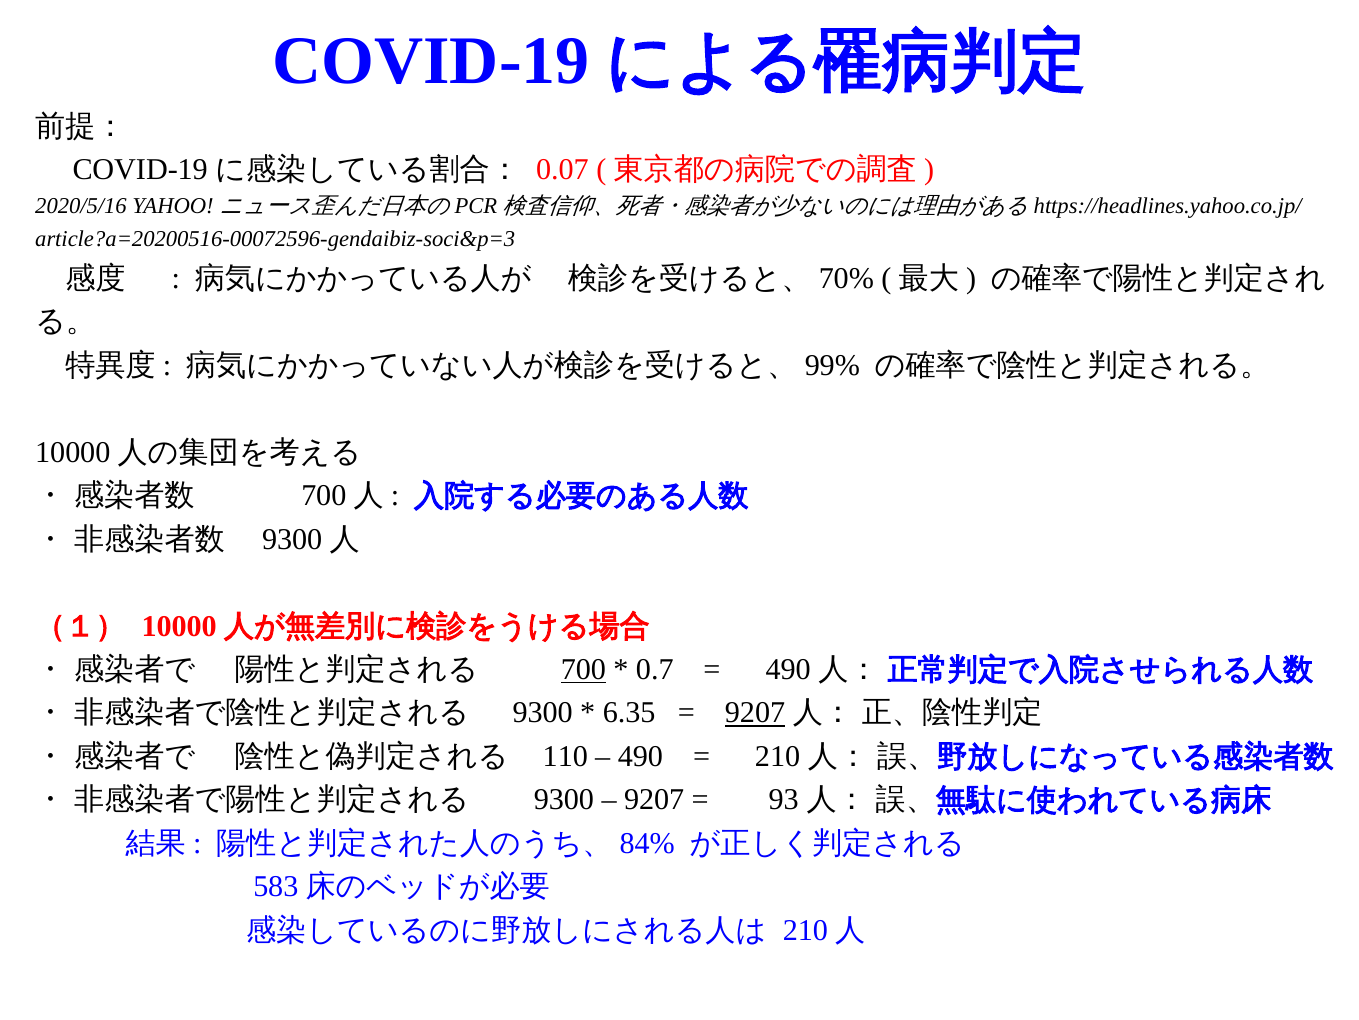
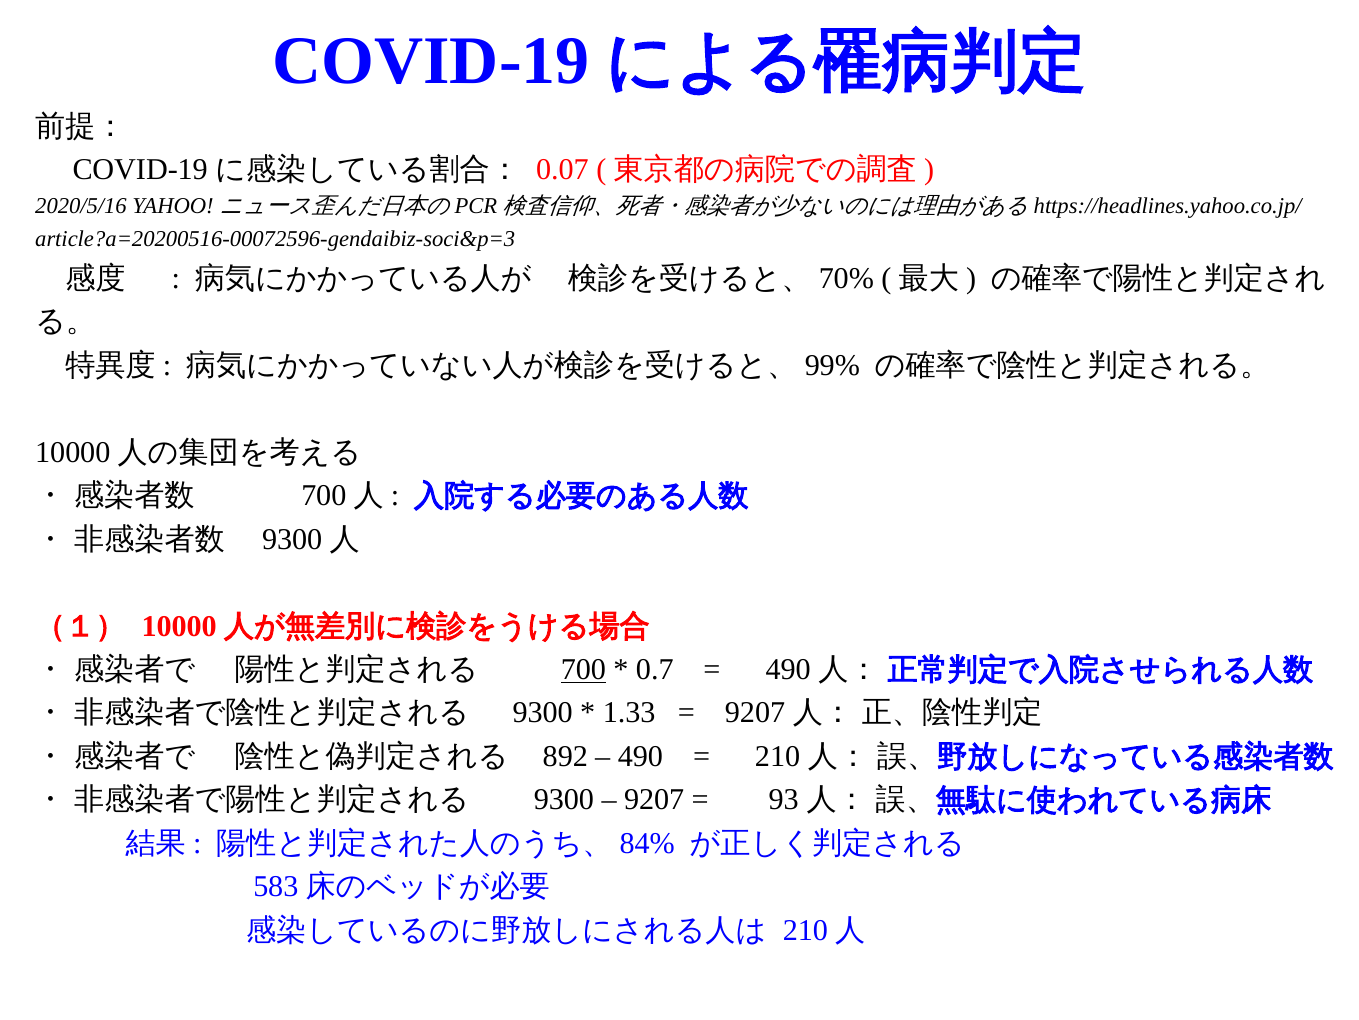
6.35: 6.35 -> 1.33
9207 at (755, 713) underline: present -> none
110: 110 -> 892
